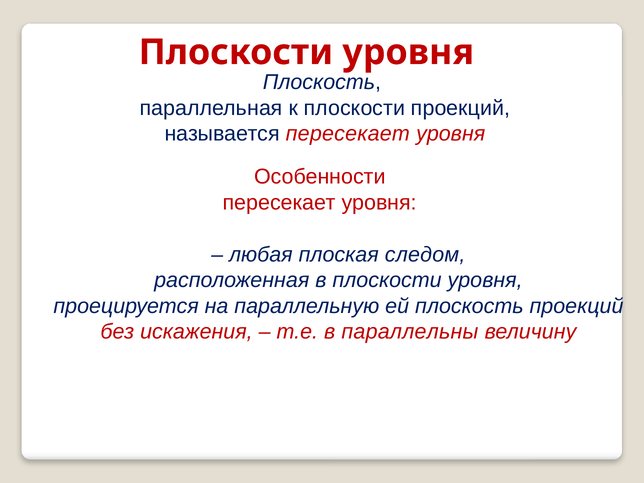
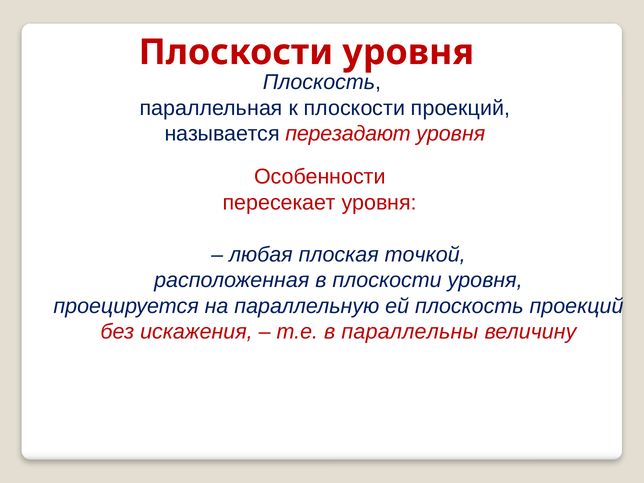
называется пересекает: пересекает -> перезадают
следом: следом -> точкой
